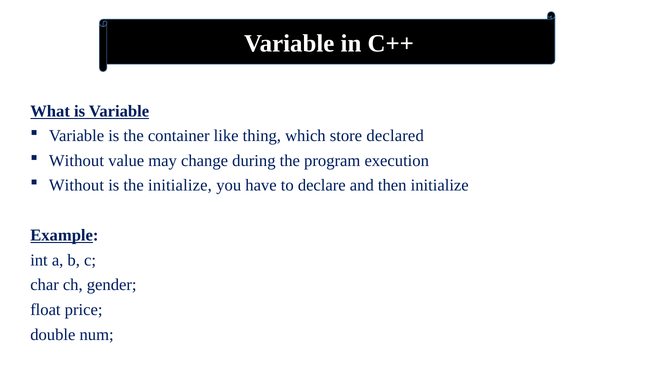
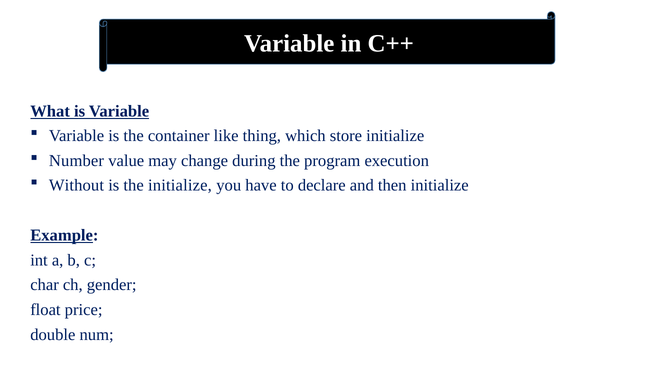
store declared: declared -> initialize
Without at (76, 160): Without -> Number
